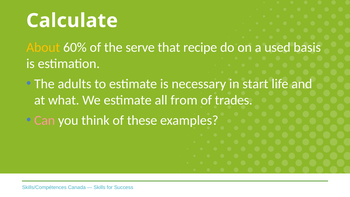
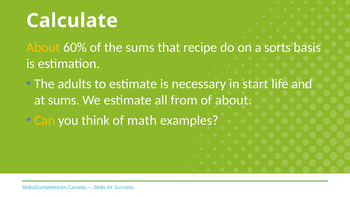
the serve: serve -> sums
used: used -> sorts
at what: what -> sums
of trades: trades -> about
Can colour: pink -> yellow
these: these -> math
